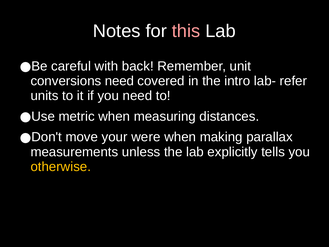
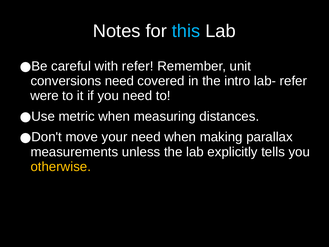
this colour: pink -> light blue
with back: back -> refer
units: units -> were
your were: were -> need
